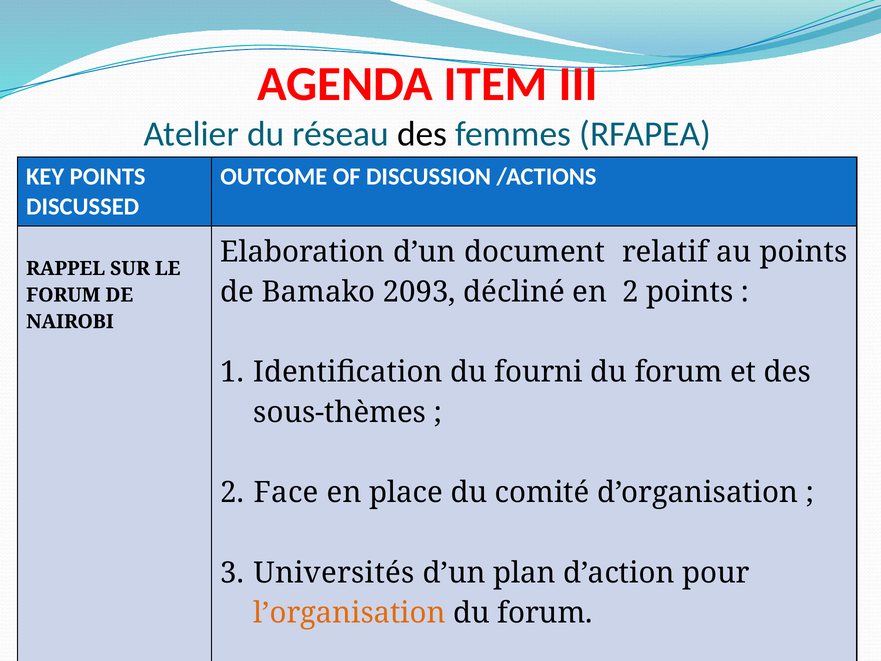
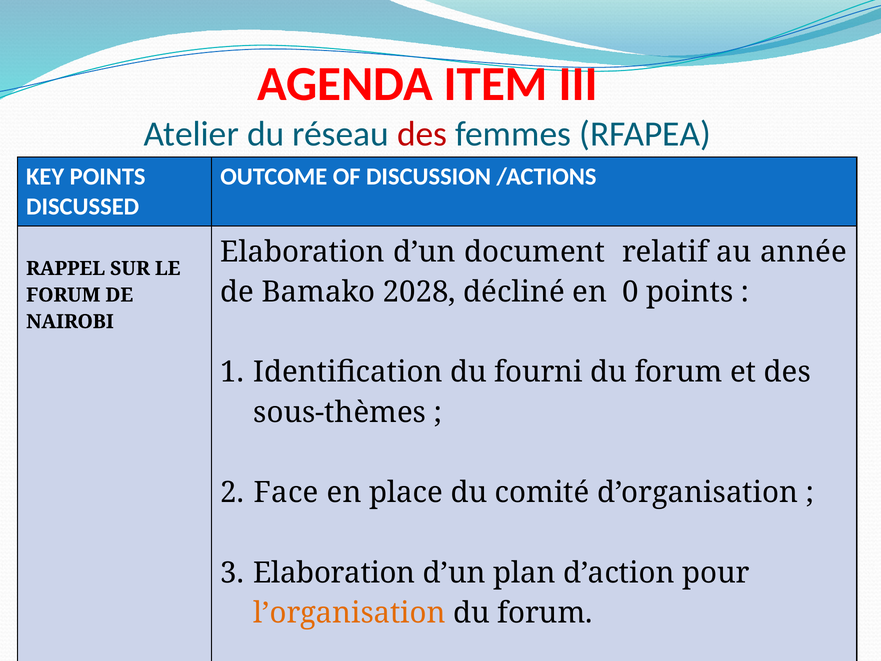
des at (422, 134) colour: black -> red
au points: points -> année
2093: 2093 -> 2028
en 2: 2 -> 0
3 Universités: Universités -> Elaboration
